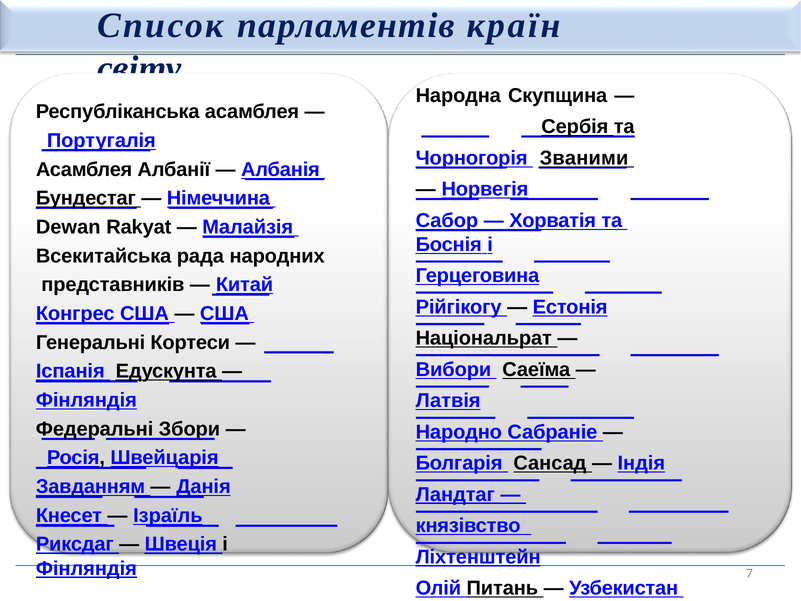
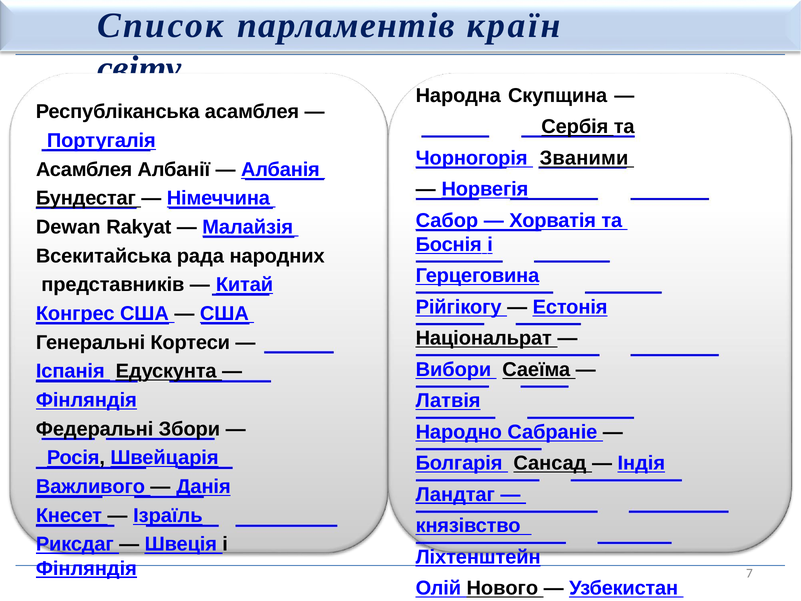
Завданням: Завданням -> Важливого
Питань: Питань -> Нового
